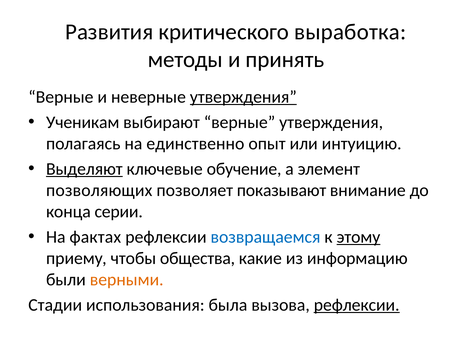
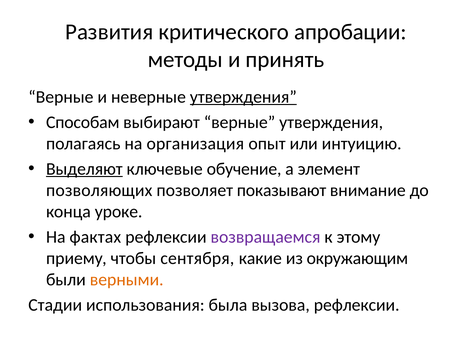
выработка: выработка -> апробации
Ученикам: Ученикам -> Способам
единственно: единственно -> организация
серии: серии -> уроке
возвращаемся colour: blue -> purple
этому underline: present -> none
общества: общества -> сентября
информацию: информацию -> окружающим
рефлексии at (357, 305) underline: present -> none
